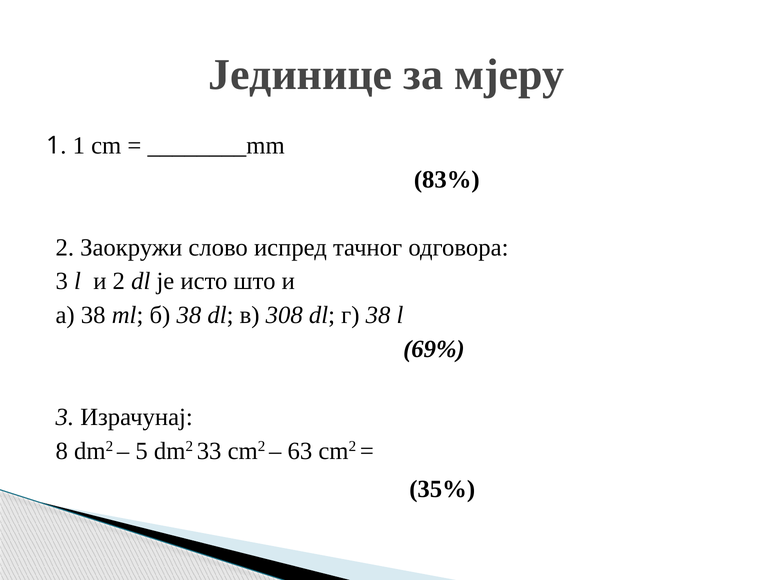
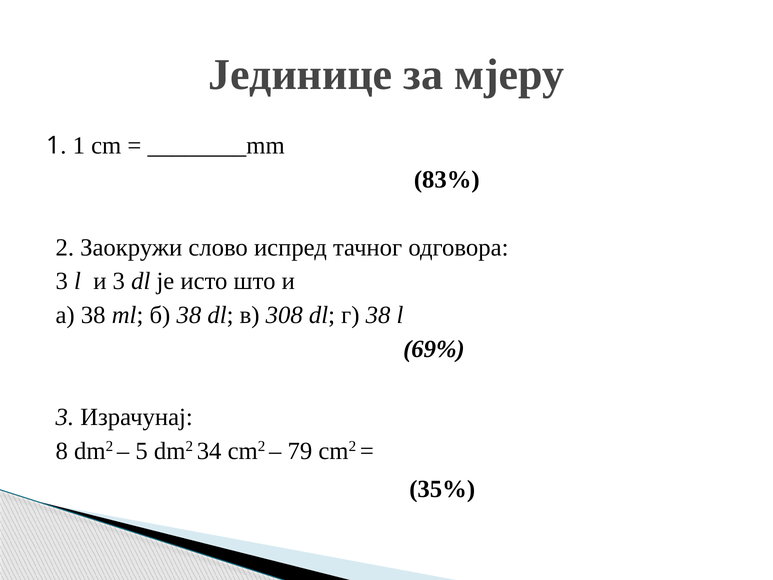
и 2: 2 -> 3
33: 33 -> 34
63: 63 -> 79
